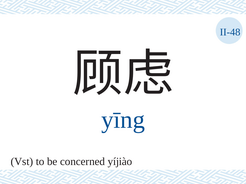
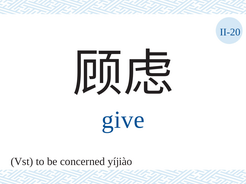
II-48: II-48 -> II-20
yīng: yīng -> give
